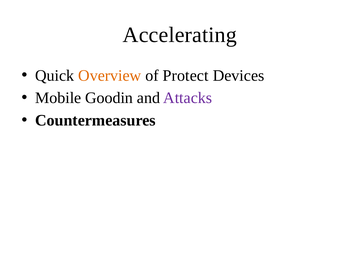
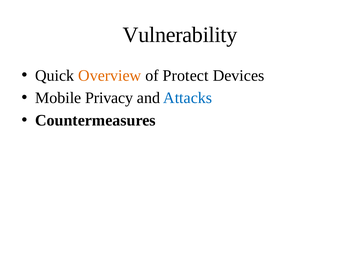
Accelerating: Accelerating -> Vulnerability
Goodin: Goodin -> Privacy
Attacks colour: purple -> blue
